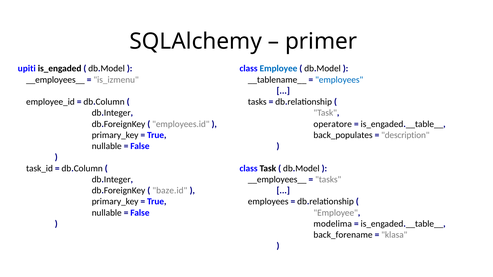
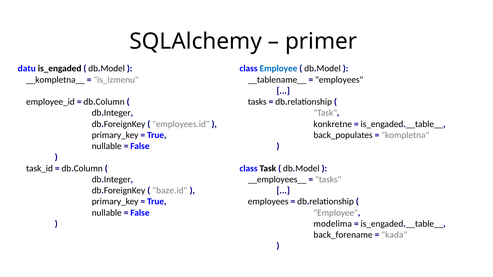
upiti: upiti -> datu
__employees__ at (55, 80): __employees__ -> __kompletna__
employees at (339, 80) colour: blue -> black
operatore: operatore -> konkretne
description: description -> kompletna
klasa: klasa -> kada
